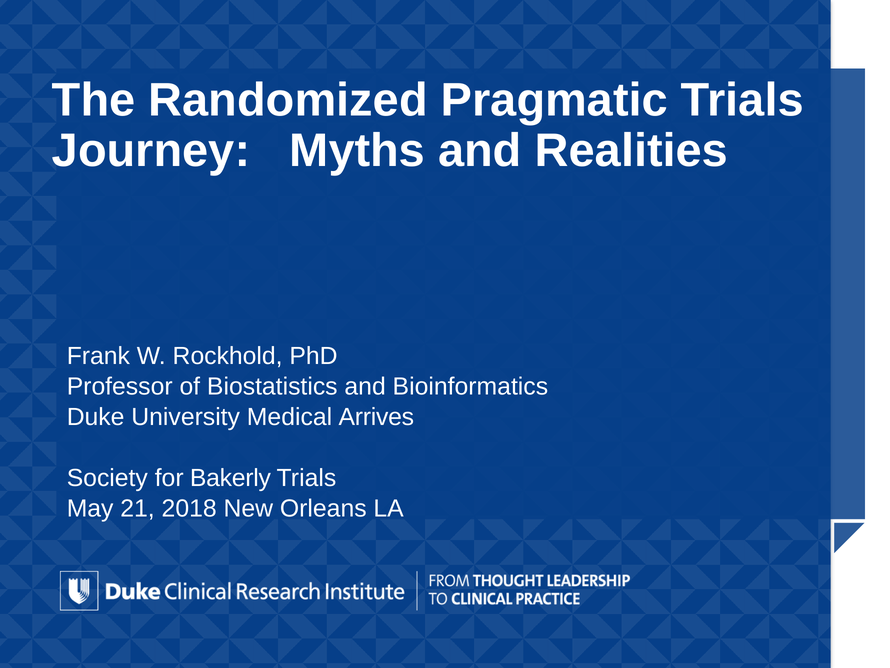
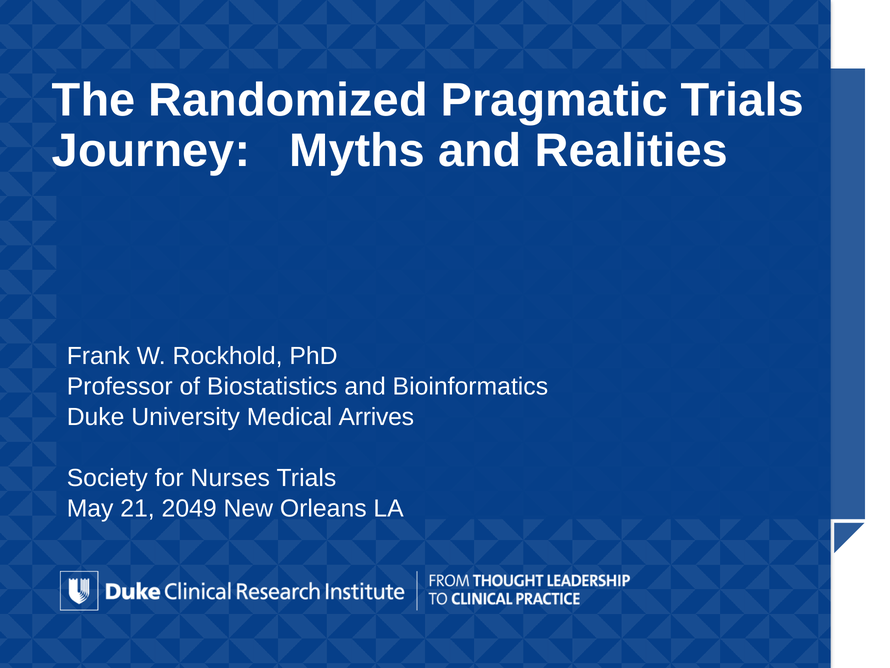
Bakerly: Bakerly -> Nurses
2018: 2018 -> 2049
